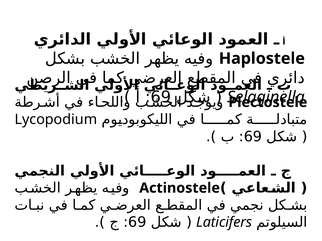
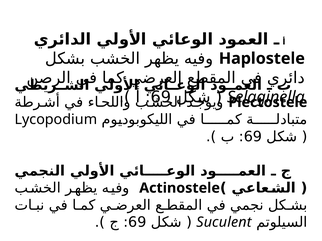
Laticifers: Laticifers -> Suculent
